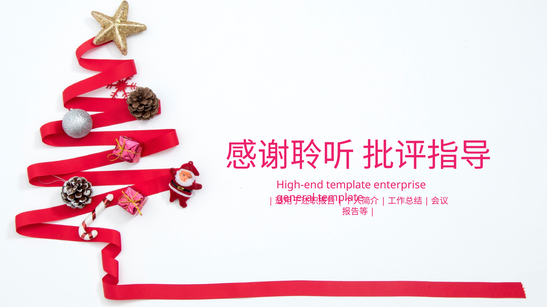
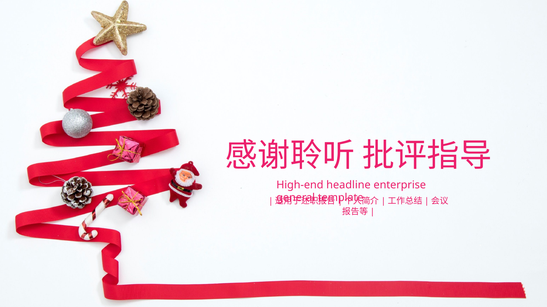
High-end template: template -> headline
